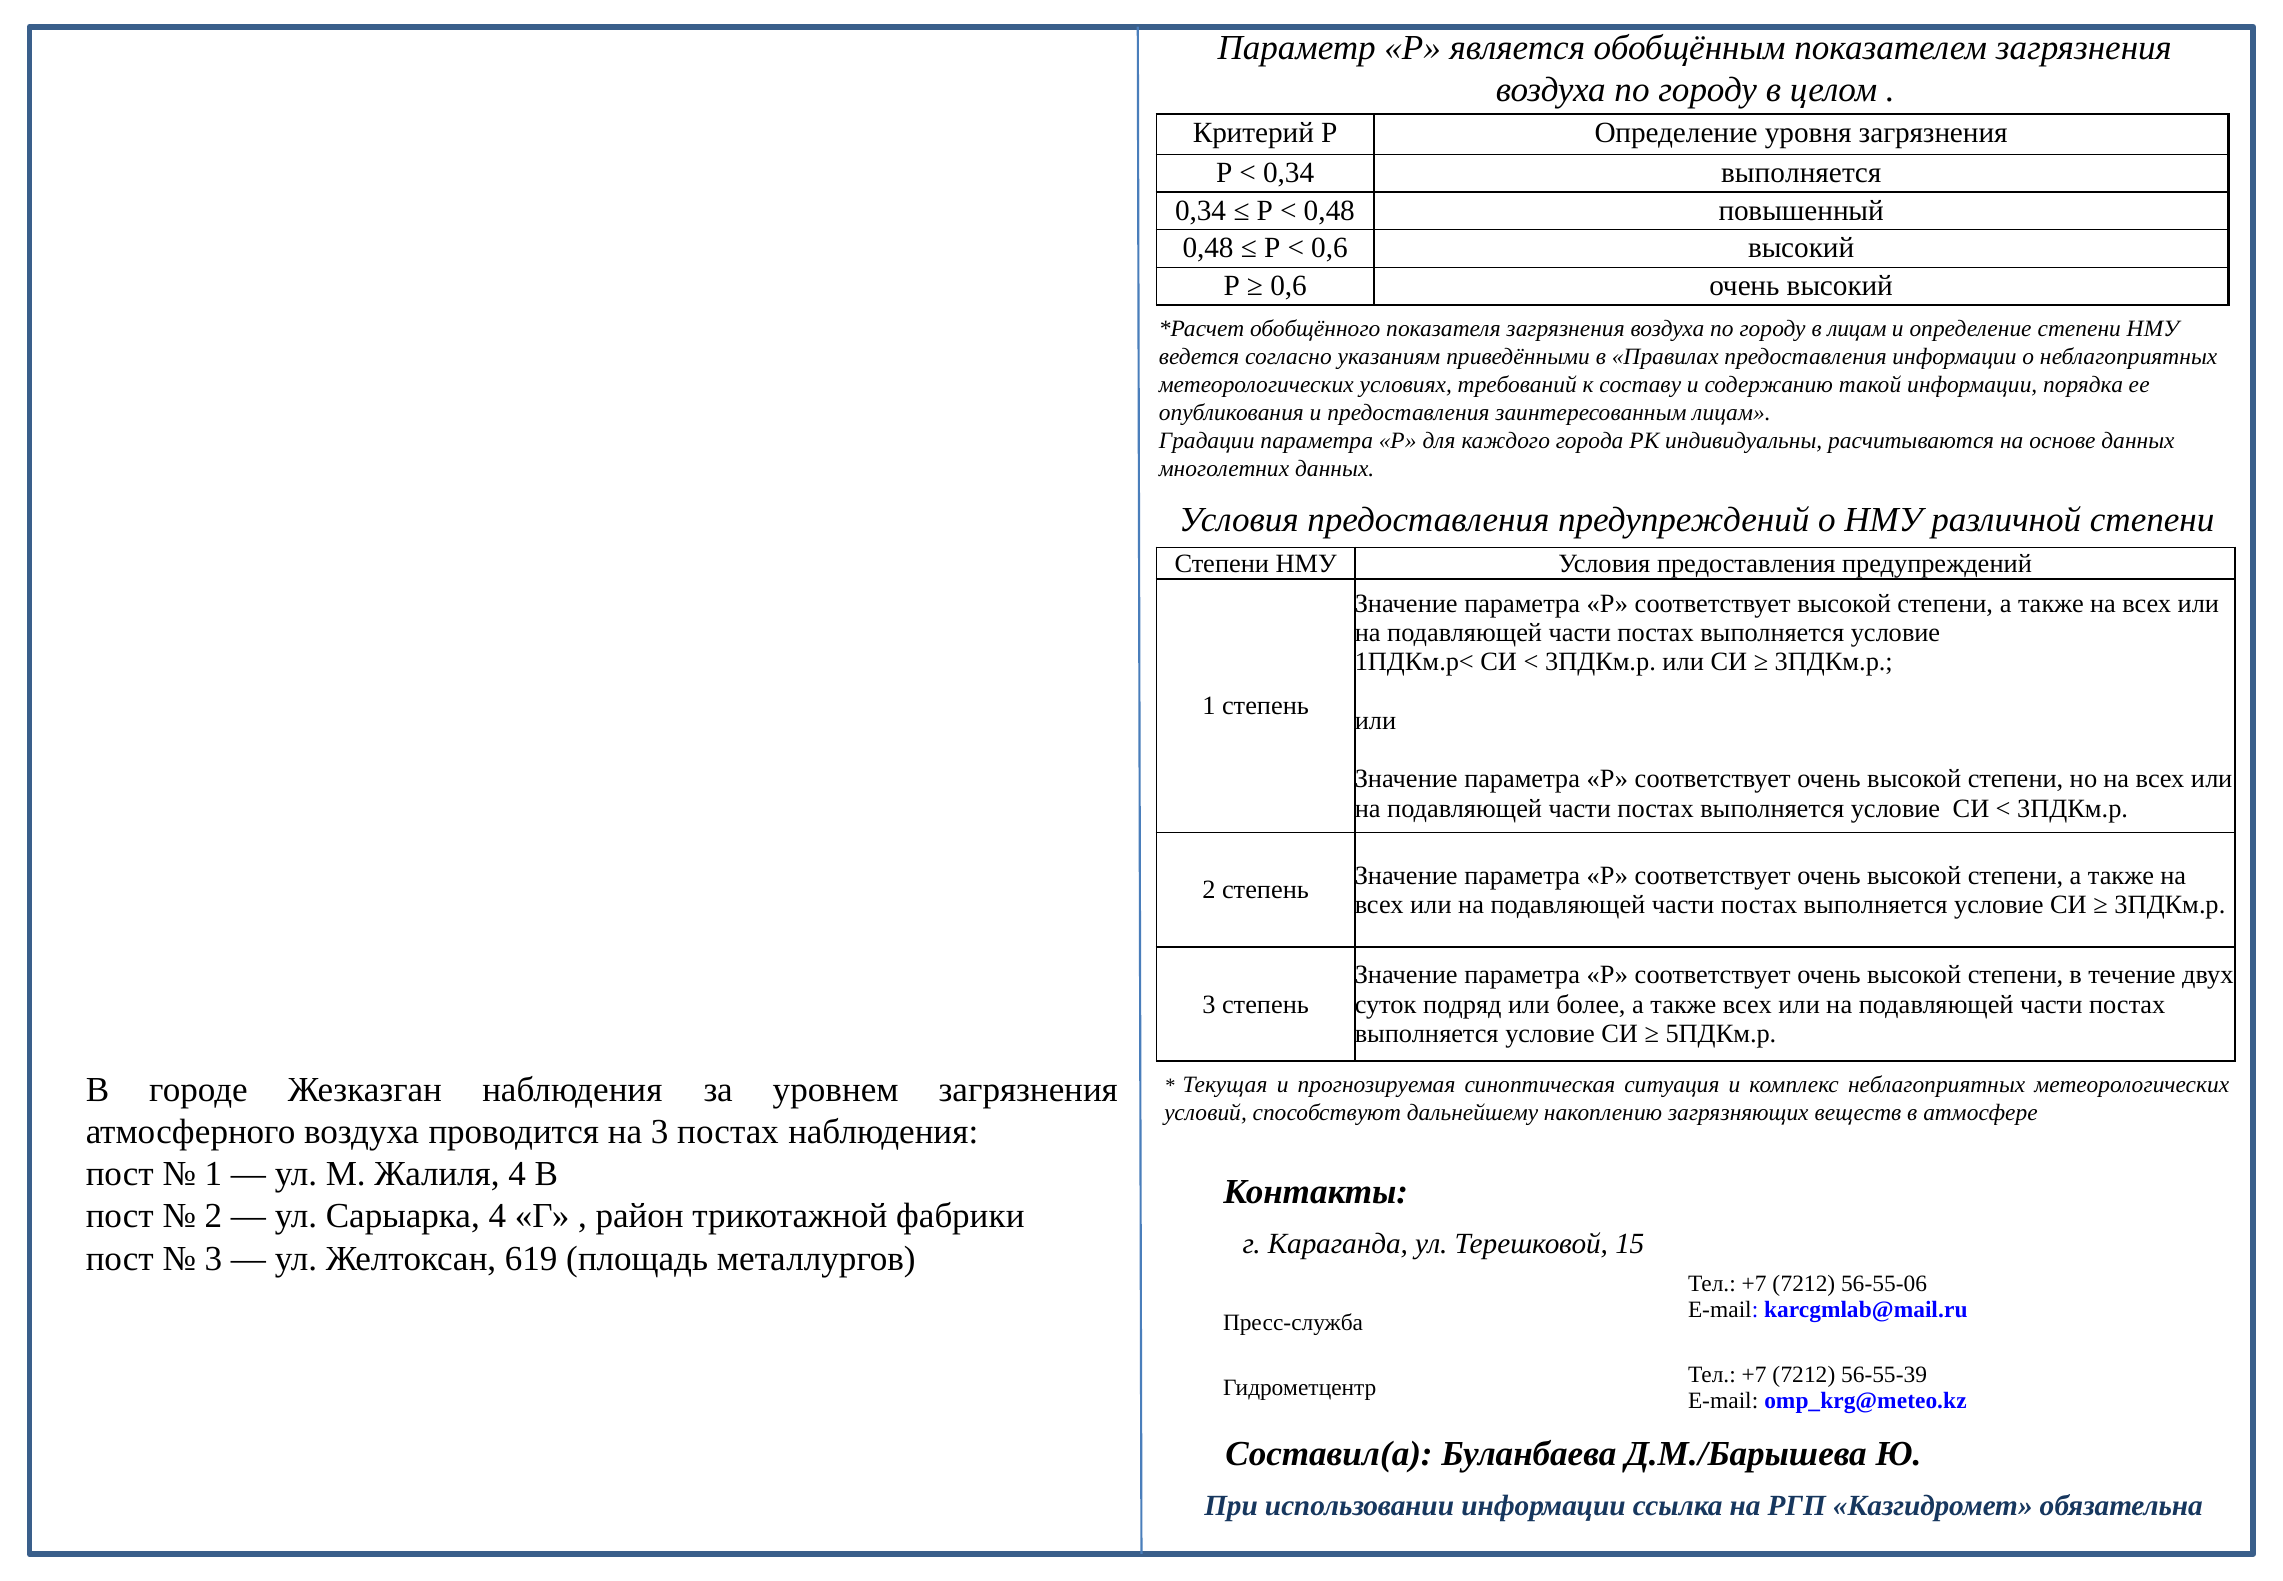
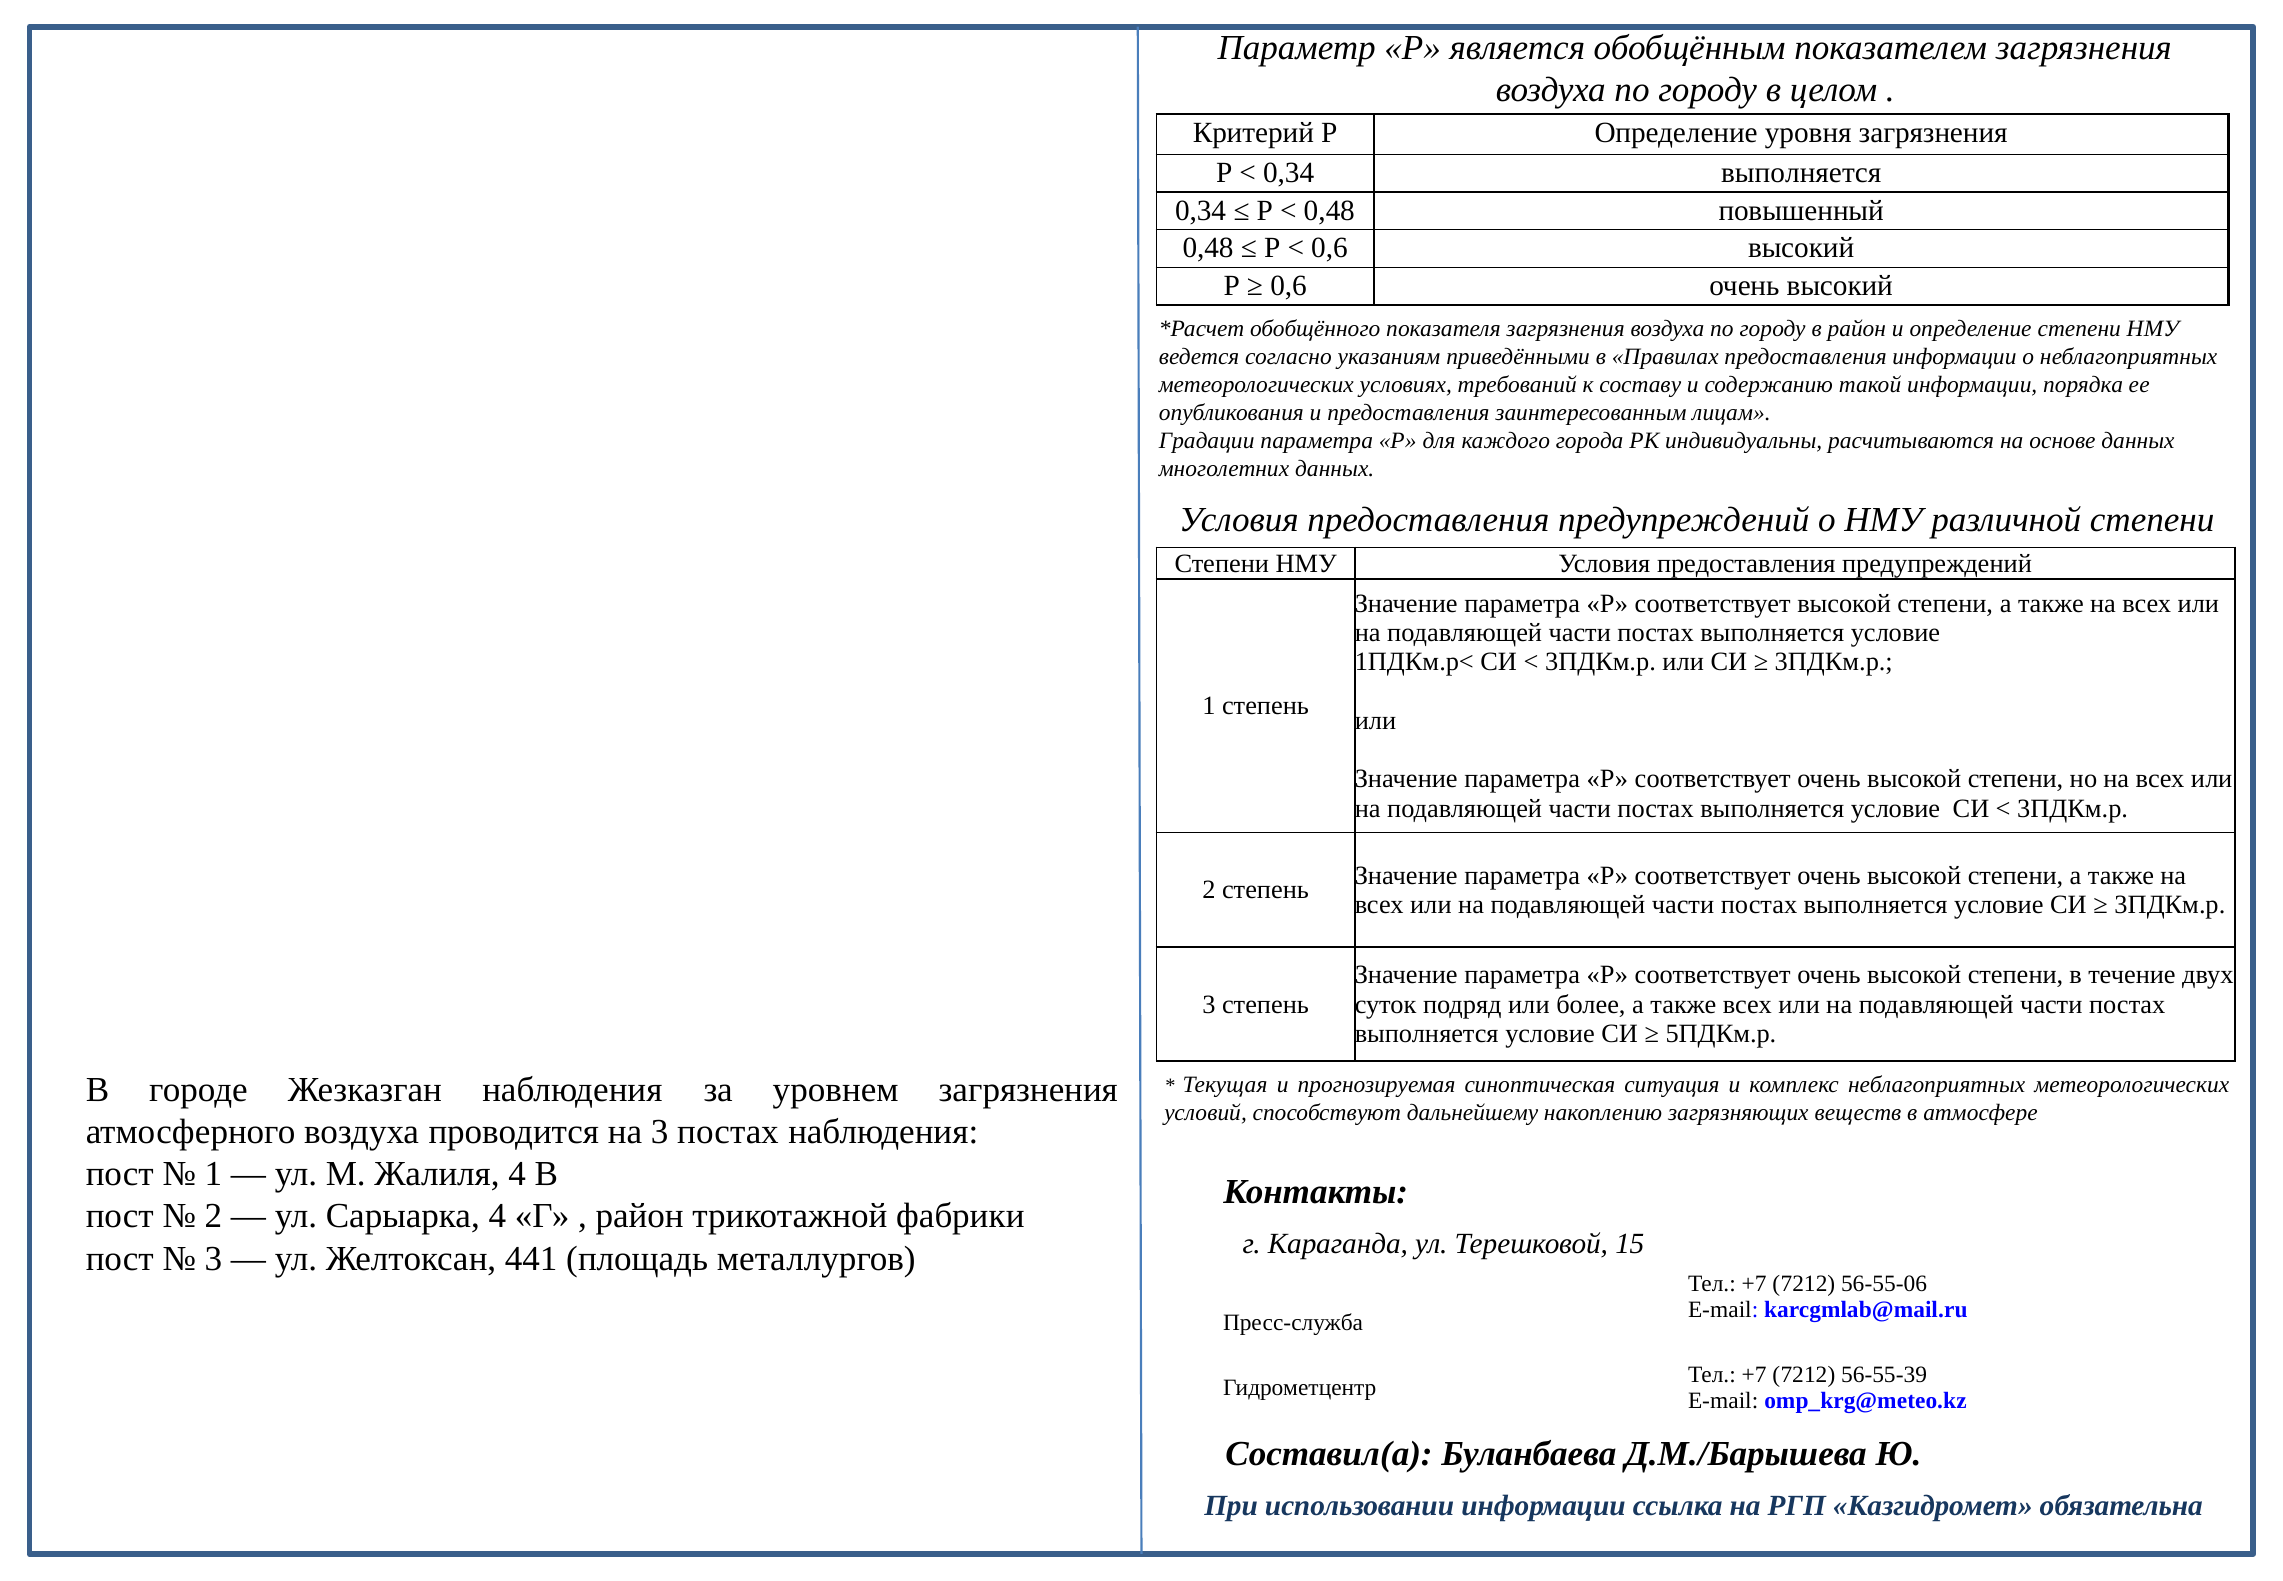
в лицам: лицам -> район
619: 619 -> 441
